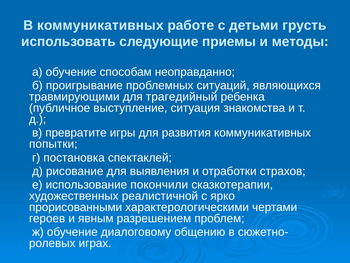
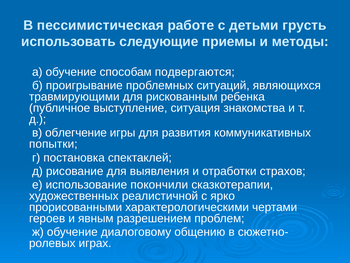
В коммуникативных: коммуникативных -> пессимистическая
неоправданно: неоправданно -> подвергаются
трагедийный: трагедийный -> рискованным
превратите: превратите -> облегчение
